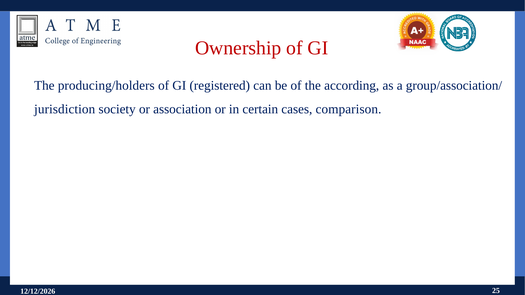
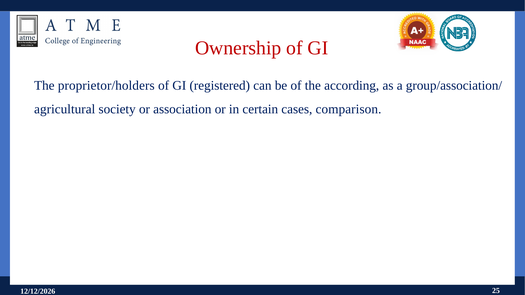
producing/holders: producing/holders -> proprietor/holders
jurisdiction: jurisdiction -> agricultural
